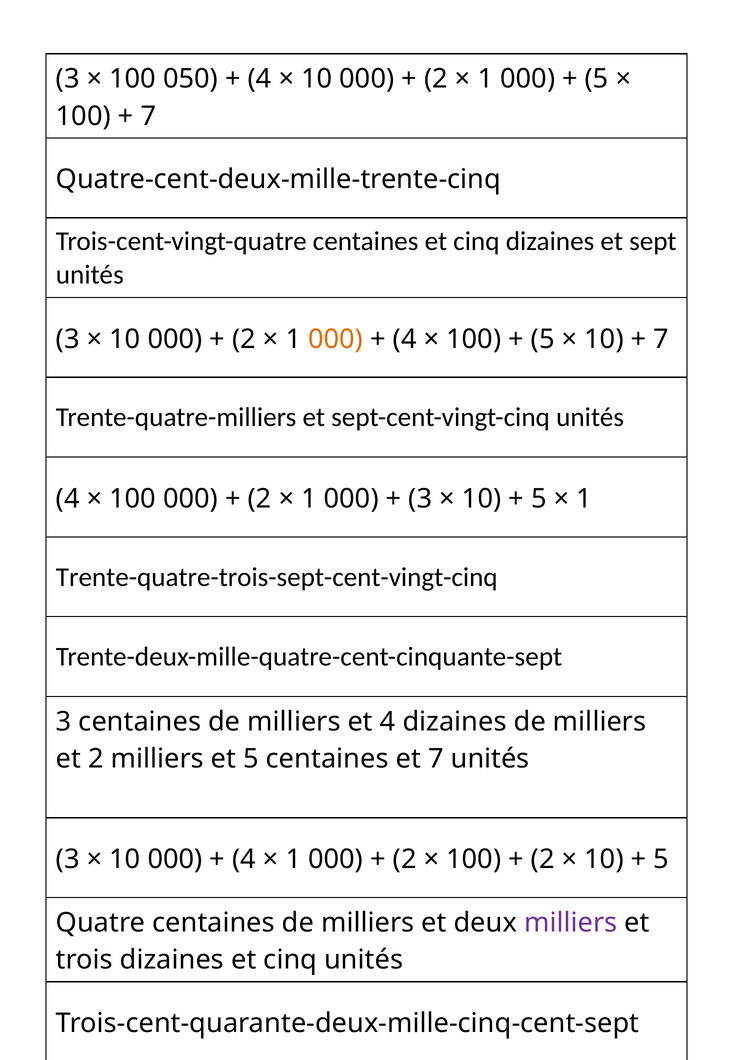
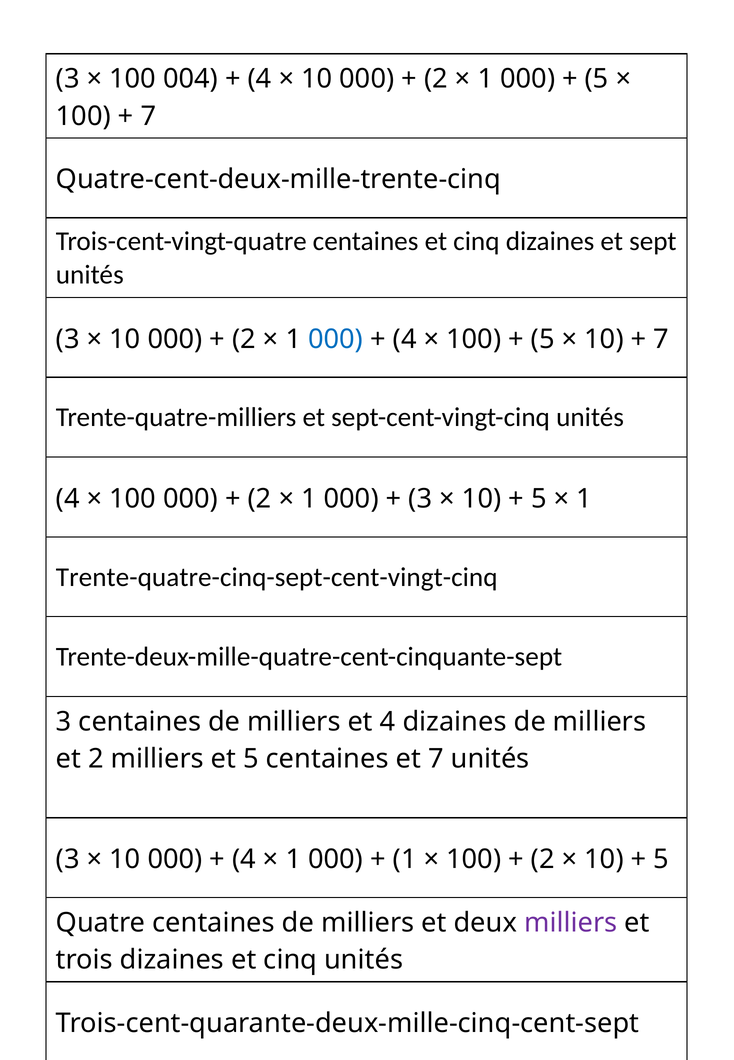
050: 050 -> 004
000 at (336, 339) colour: orange -> blue
Trente-quatre-trois-sept-cent-vingt-cinq: Trente-quatre-trois-sept-cent-vingt-cinq -> Trente-quatre-cinq-sept-cent-vingt-cinq
2 at (405, 859): 2 -> 1
